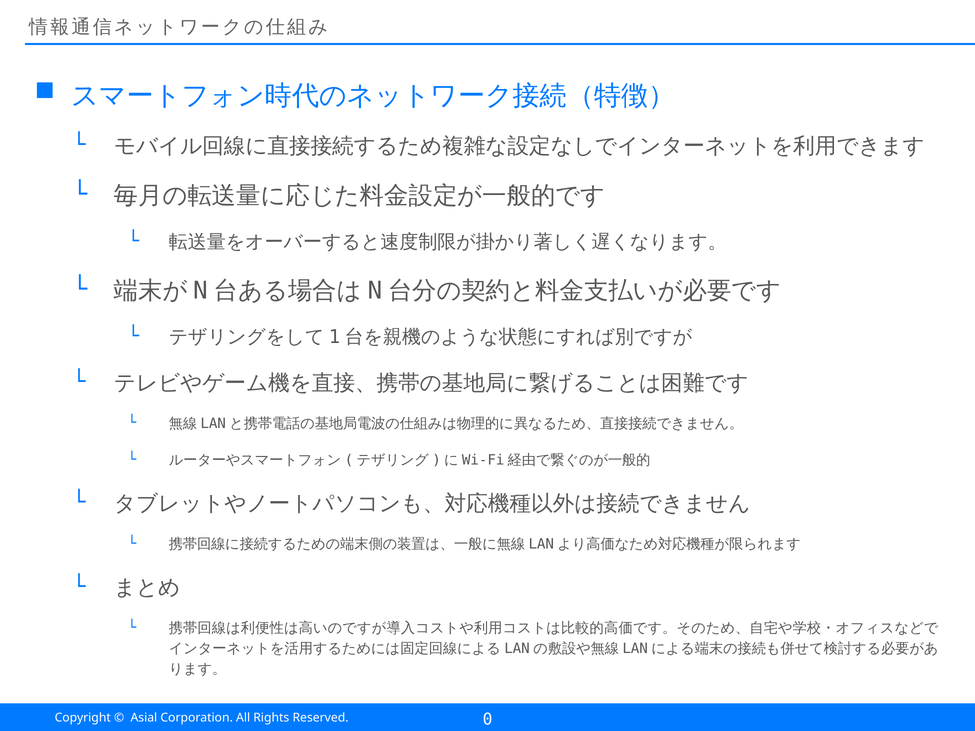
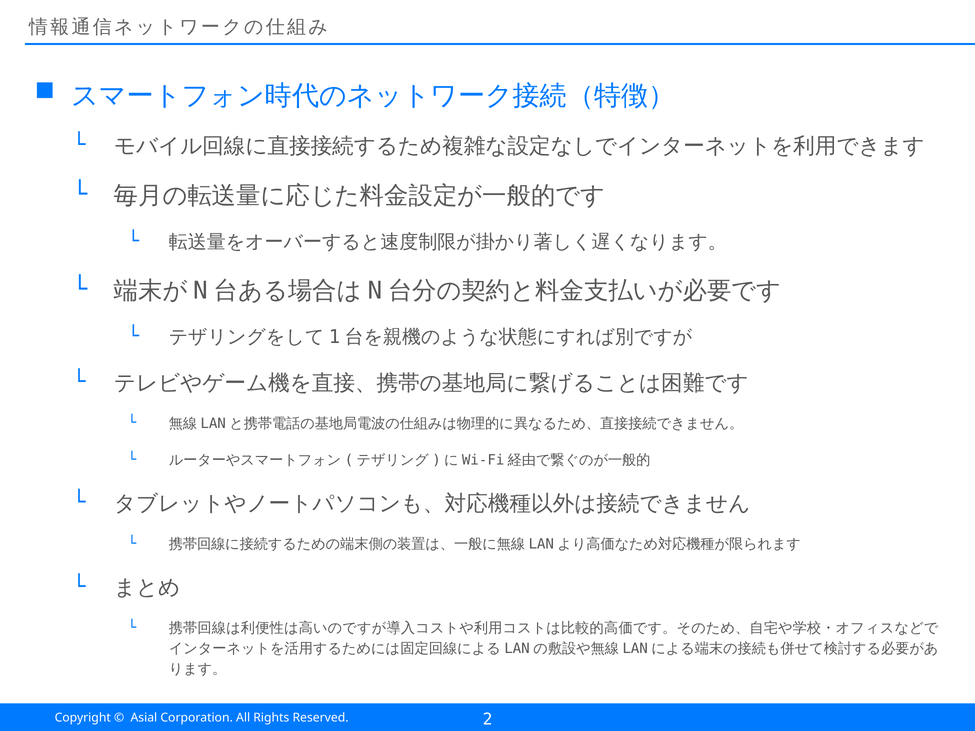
0: 0 -> 2
